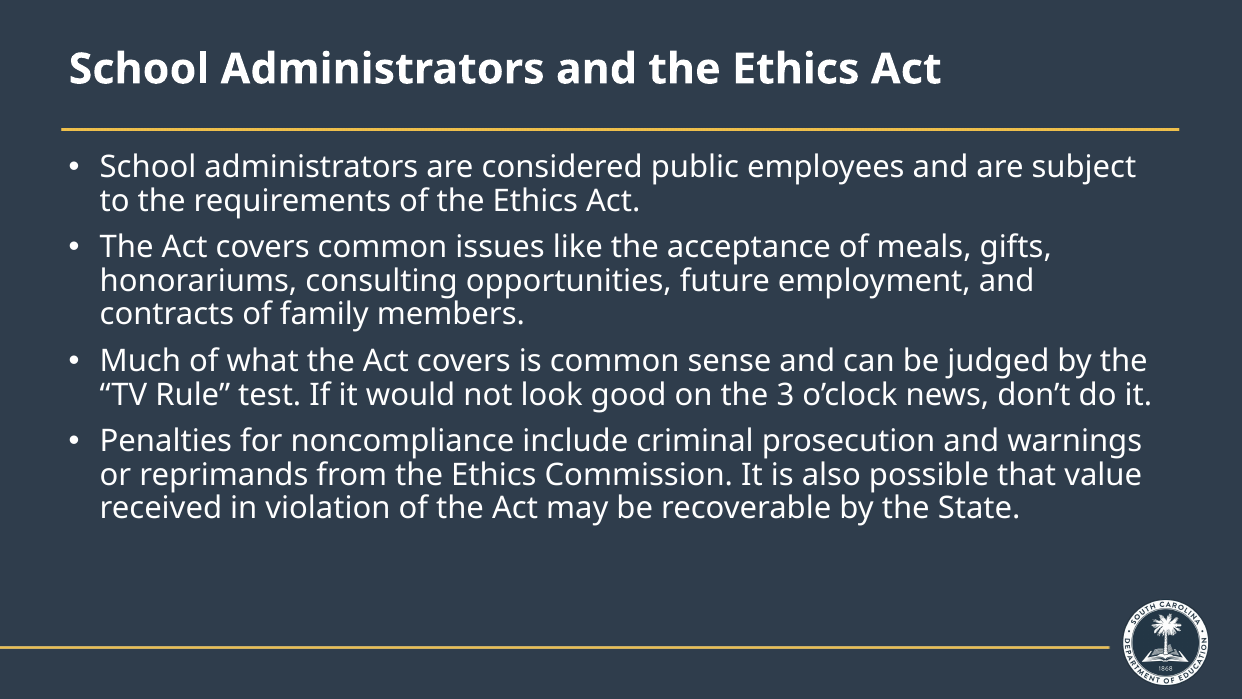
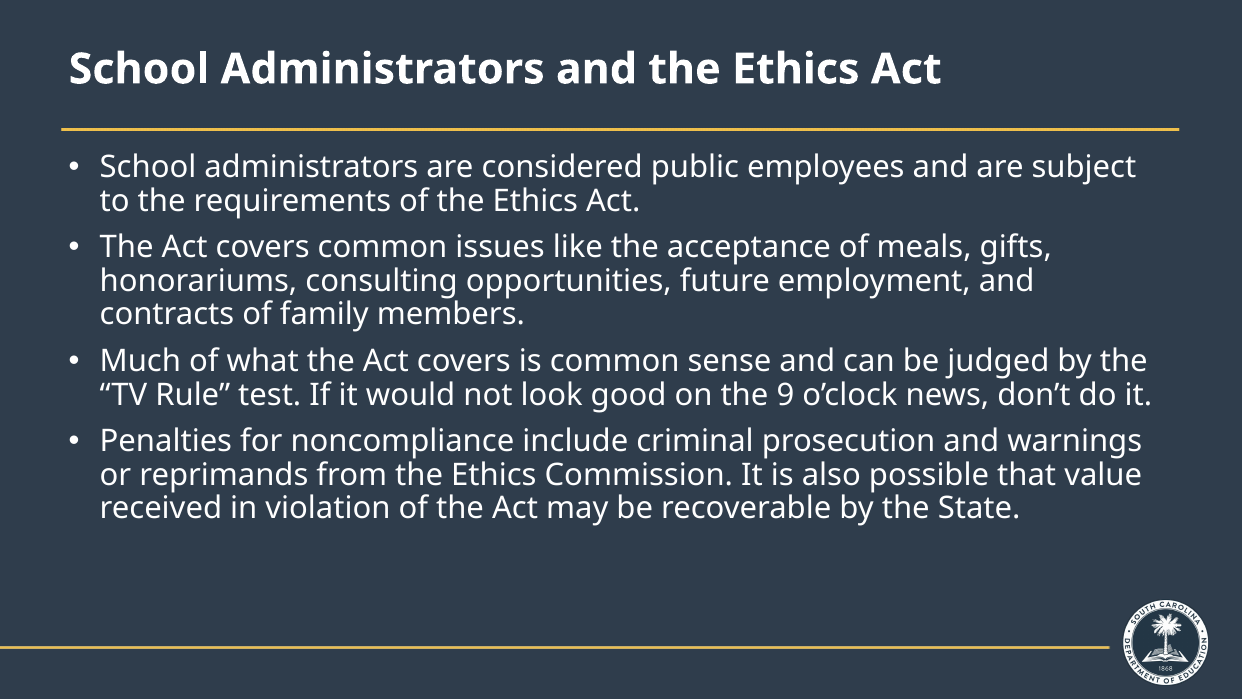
3: 3 -> 9
